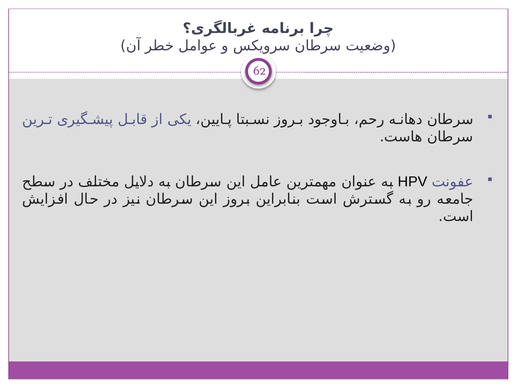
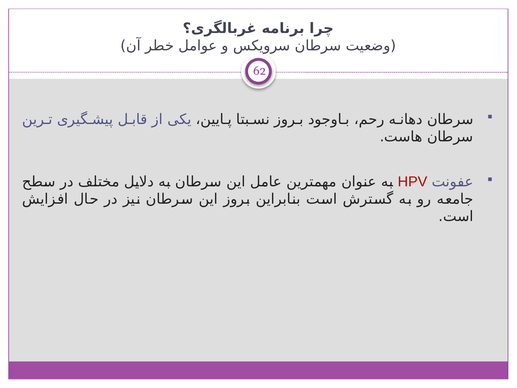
HPV colour: black -> red
